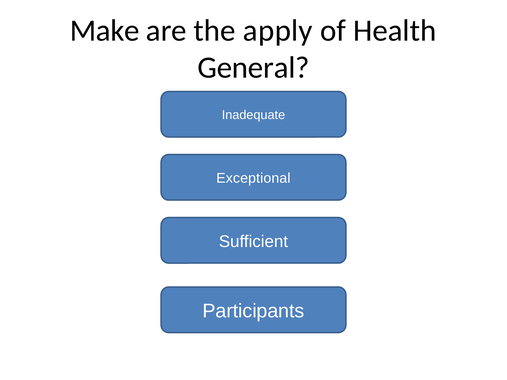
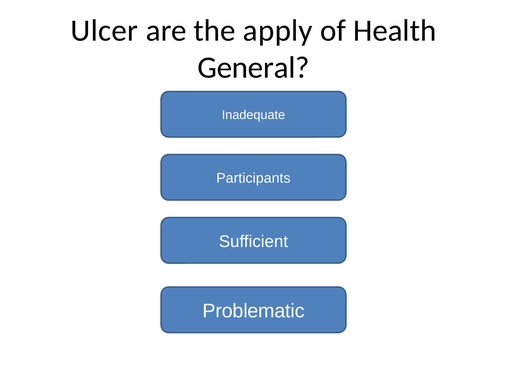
Make: Make -> Ulcer
Exceptional: Exceptional -> Participants
Participants: Participants -> Problematic
